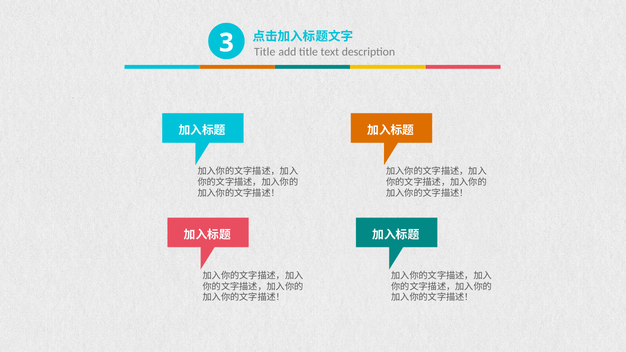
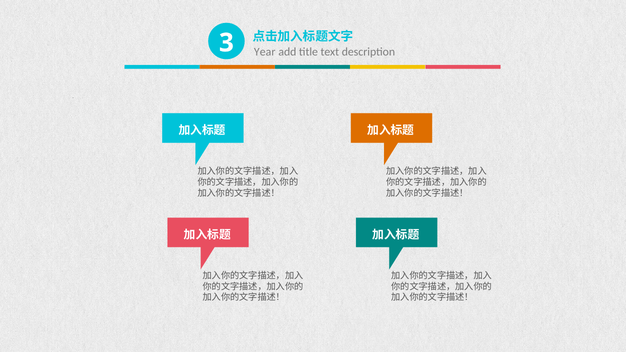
Title at (265, 52): Title -> Year
